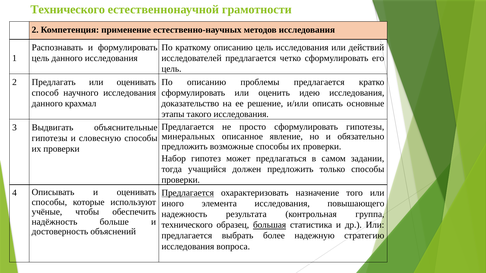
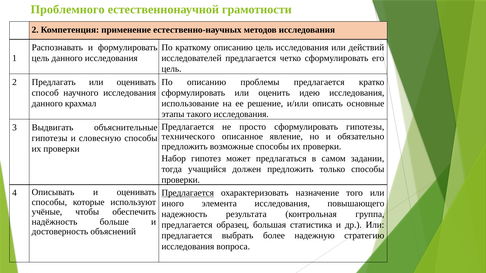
Технического at (68, 9): Технического -> Проблемного
доказательство: доказательство -> использование
минеральных: минеральных -> технического
технического at (187, 225): технического -> предлагается
большая underline: present -> none
